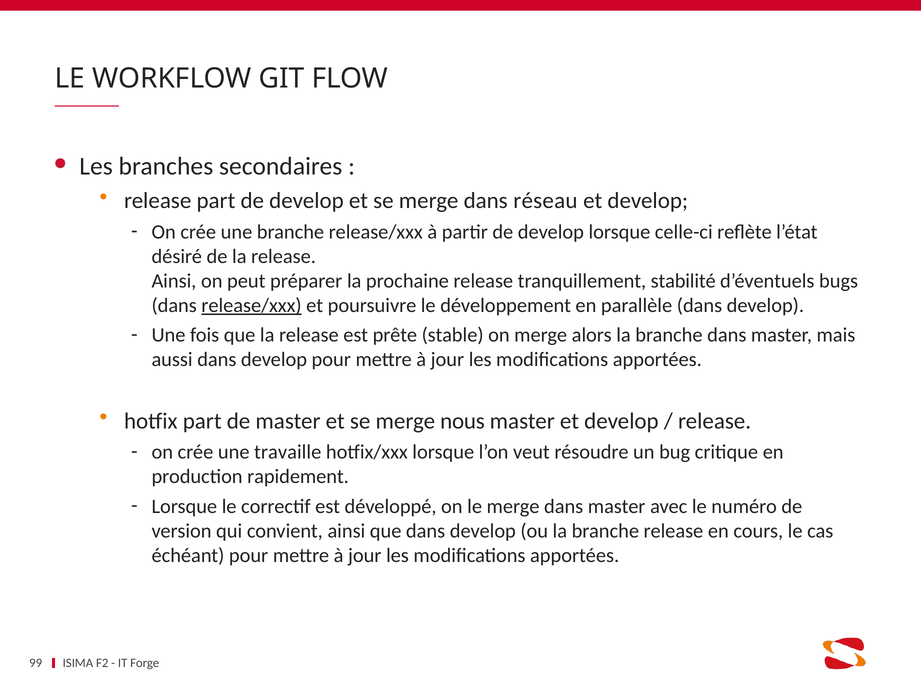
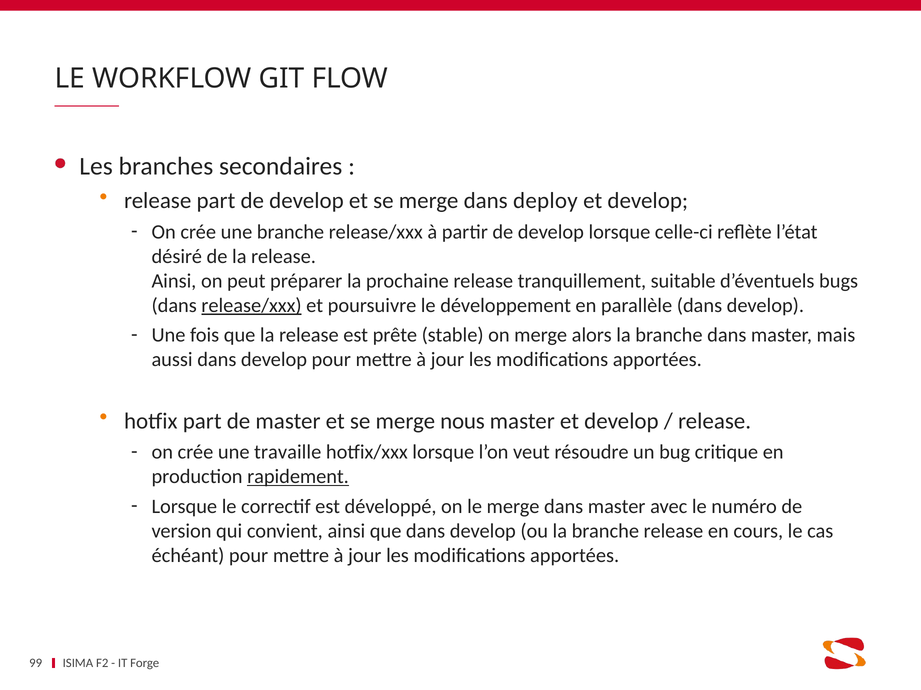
réseau: réseau -> deploy
stabilité: stabilité -> suitable
rapidement underline: none -> present
